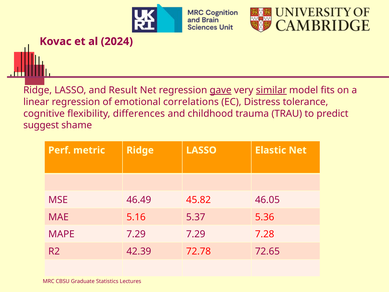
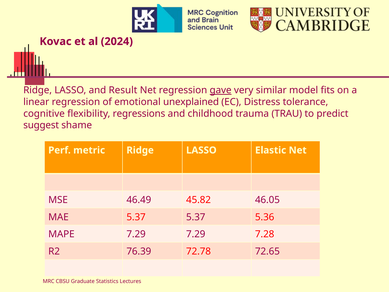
similar underline: present -> none
correlations: correlations -> unexplained
differences: differences -> regressions
MAE 5.16: 5.16 -> 5.37
42.39: 42.39 -> 76.39
